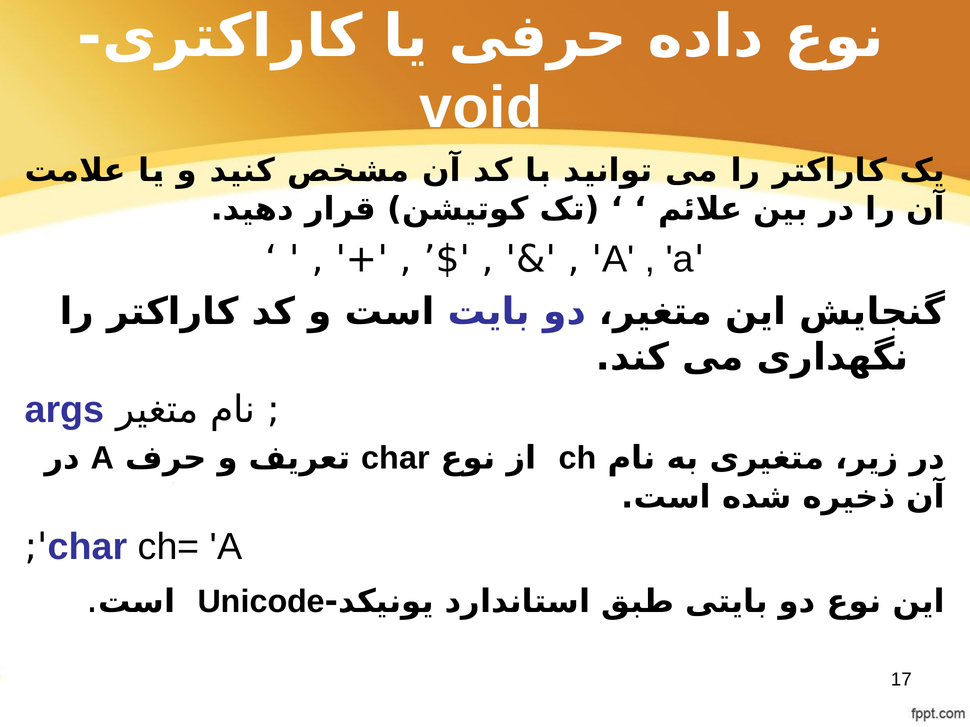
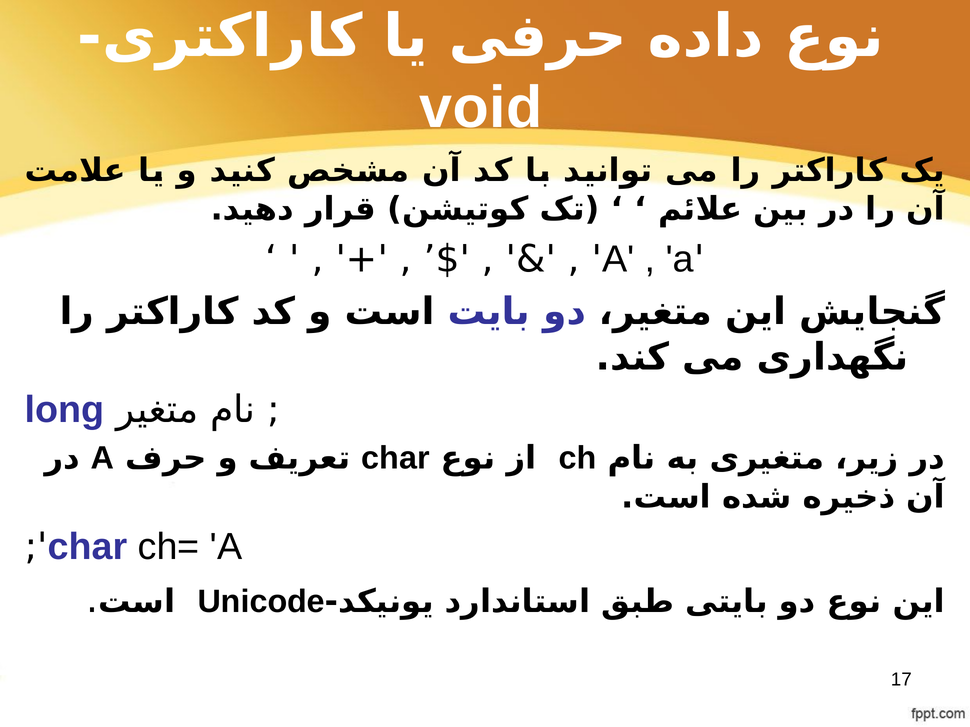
args: args -> long
